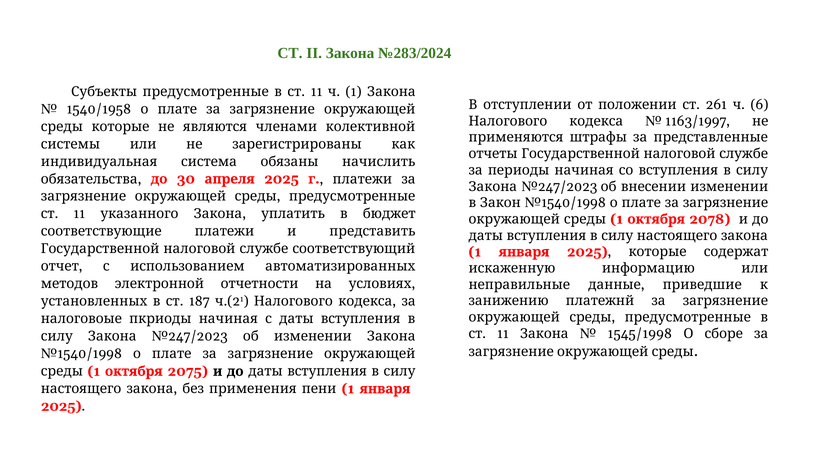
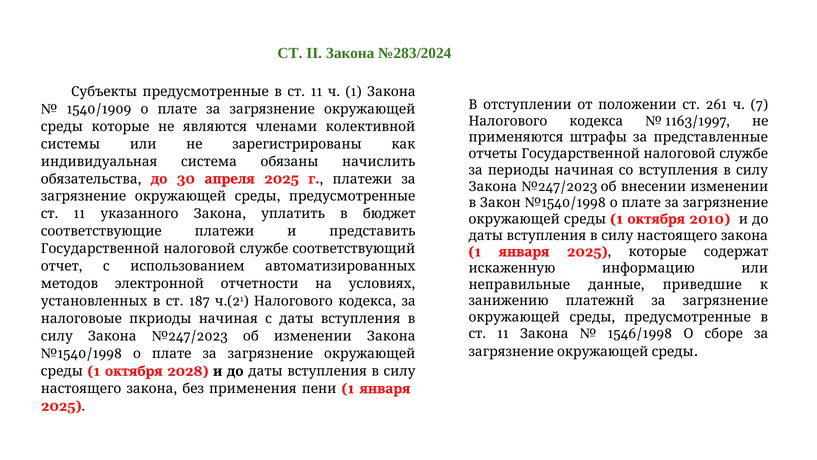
6: 6 -> 7
1540/1958: 1540/1958 -> 1540/1909
2078: 2078 -> 2010
1545/1998: 1545/1998 -> 1546/1998
2075: 2075 -> 2028
